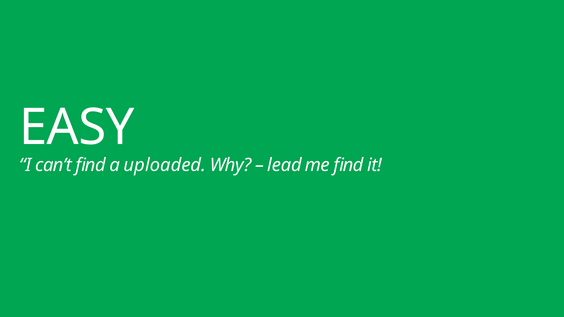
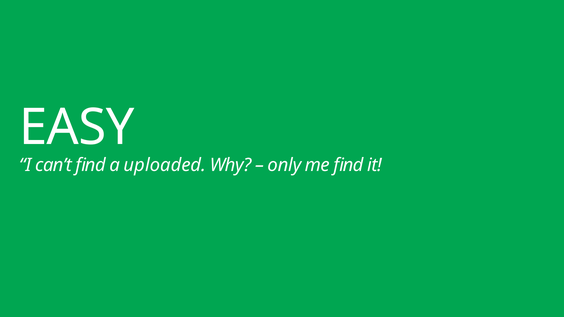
lead: lead -> only
